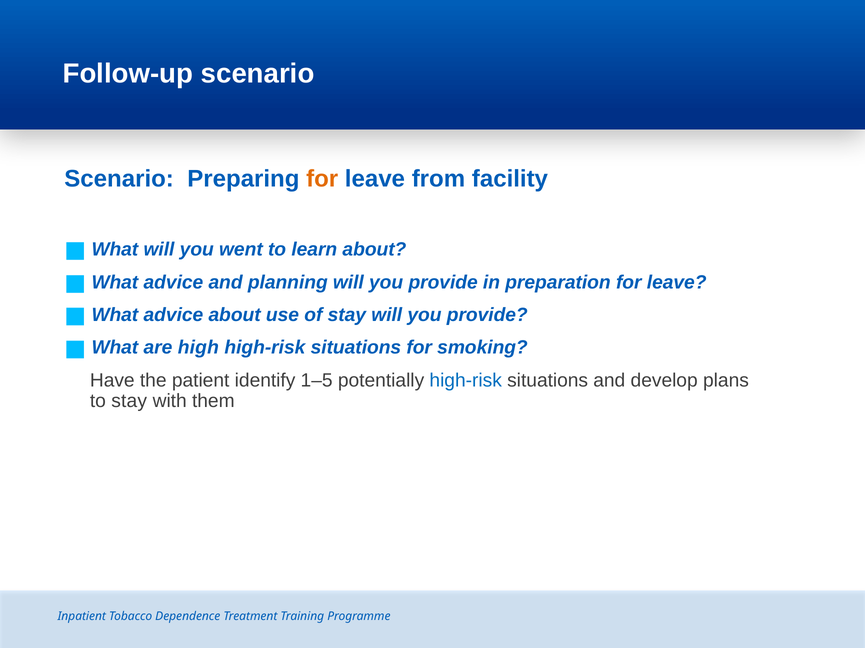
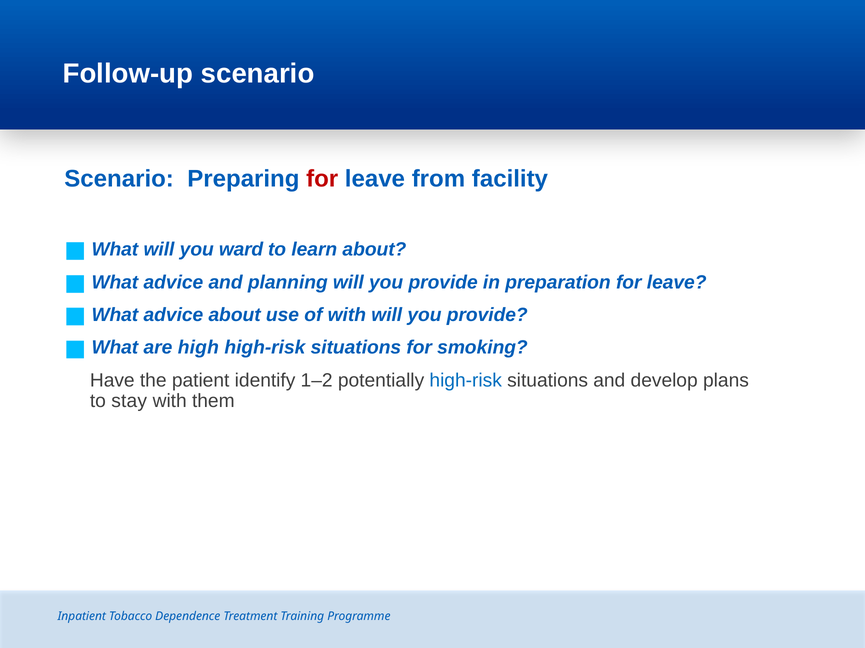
for at (322, 179) colour: orange -> red
went: went -> ward
of stay: stay -> with
1‒5: 1‒5 -> 1‒2
